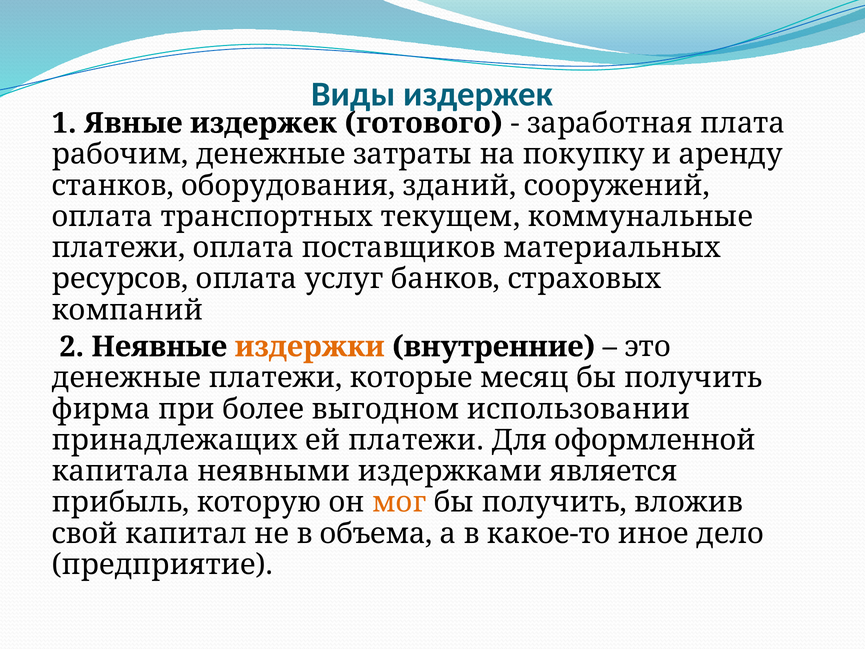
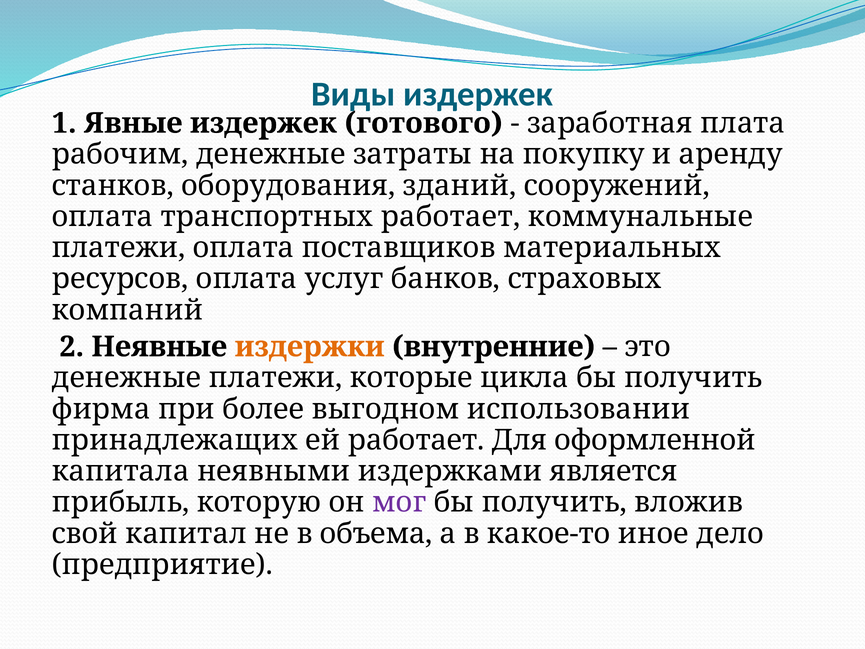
транспортных текущем: текущем -> работает
месяц: месяц -> цикла
ей платежи: платежи -> работает
мог colour: orange -> purple
